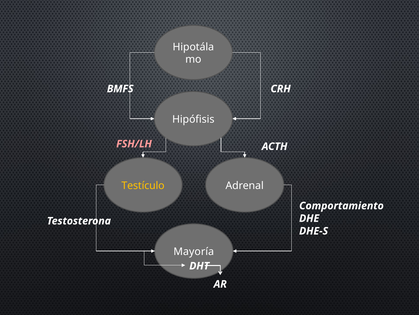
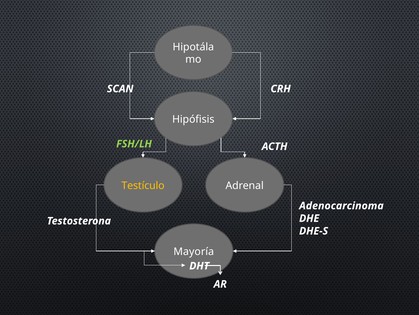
BMFS: BMFS -> SCAN
FSH/LH colour: pink -> light green
Comportamiento: Comportamiento -> Adenocarcinoma
